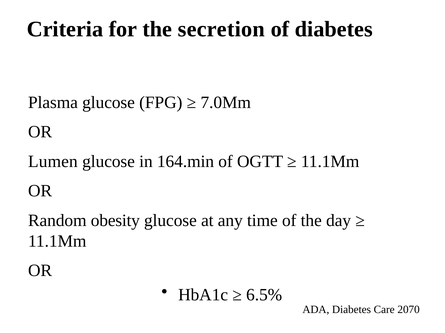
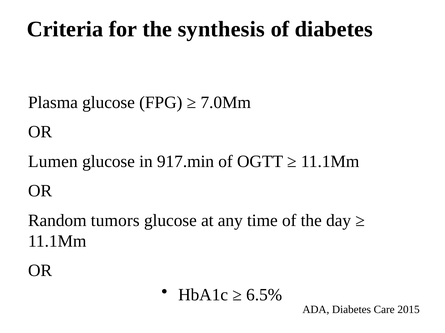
secretion: secretion -> synthesis
164.min: 164.min -> 917.min
obesity: obesity -> tumors
2070: 2070 -> 2015
